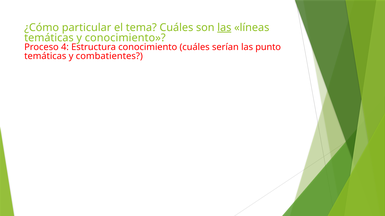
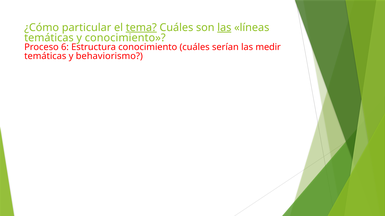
tema underline: none -> present
4: 4 -> 6
punto: punto -> medir
combatientes: combatientes -> behaviorismo
